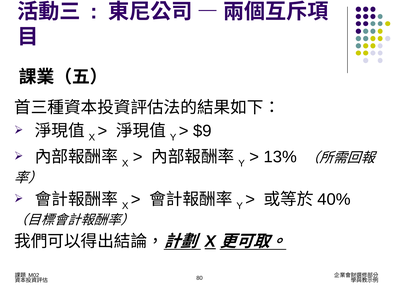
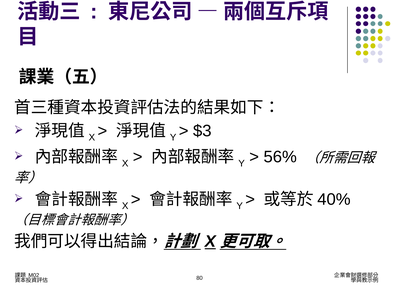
$9: $9 -> $3
13%: 13% -> 56%
